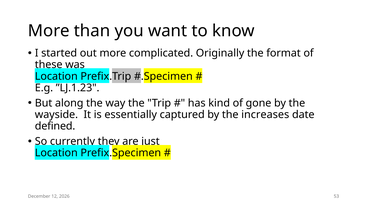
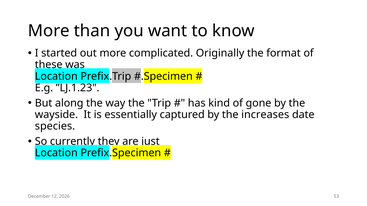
defined: defined -> species
